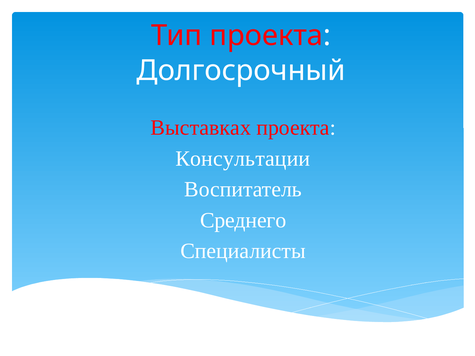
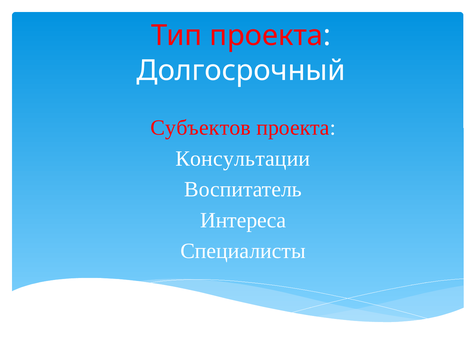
Выставках: Выставках -> Субъектов
Среднего: Среднего -> Интереса
